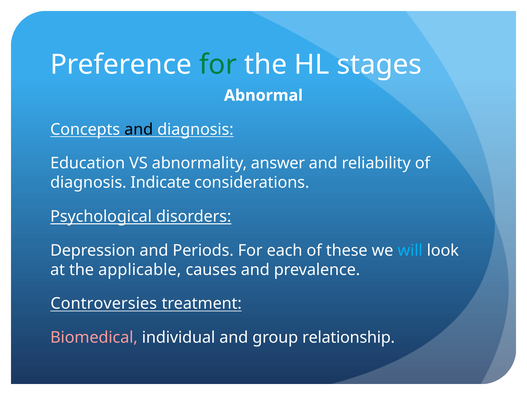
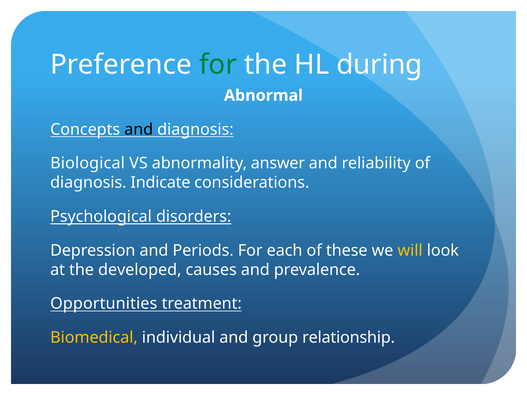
stages: stages -> during
Education: Education -> Biological
will colour: light blue -> yellow
applicable: applicable -> developed
Controversies: Controversies -> Opportunities
Biomedical colour: pink -> yellow
